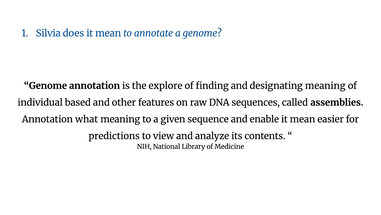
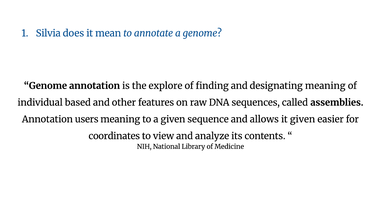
what: what -> users
enable: enable -> allows
mean at (303, 119): mean -> given
predictions: predictions -> coordinates
